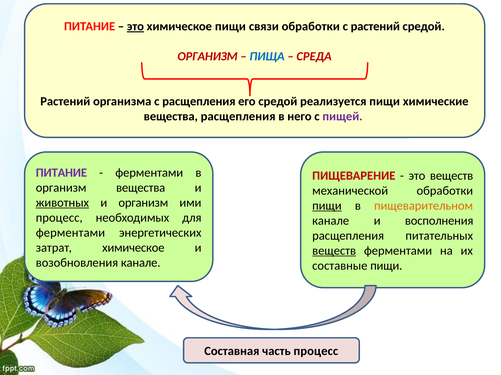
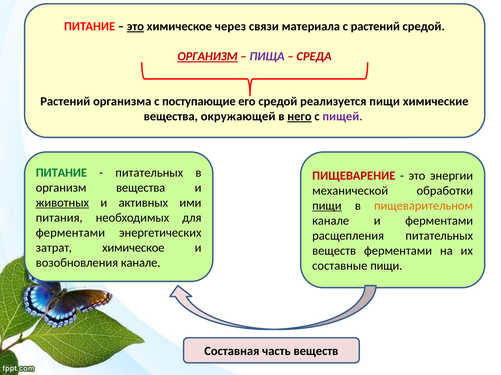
химическое пищи: пищи -> через
связи обработки: обработки -> материала
ОРГАНИЗМ at (208, 57) underline: none -> present
ПИЩА colour: blue -> purple
с расщепления: расщепления -> поступающие
вещества расщепления: расщепления -> окружающей
него underline: none -> present
ПИТАНИЕ at (61, 173) colour: purple -> green
ферментами at (149, 173): ферментами -> питательных
это веществ: веществ -> энергии
и организм: организм -> активных
процесс at (59, 218): процесс -> питания
и восполнения: восполнения -> ферментами
веществ at (334, 251) underline: present -> none
часть процесс: процесс -> веществ
